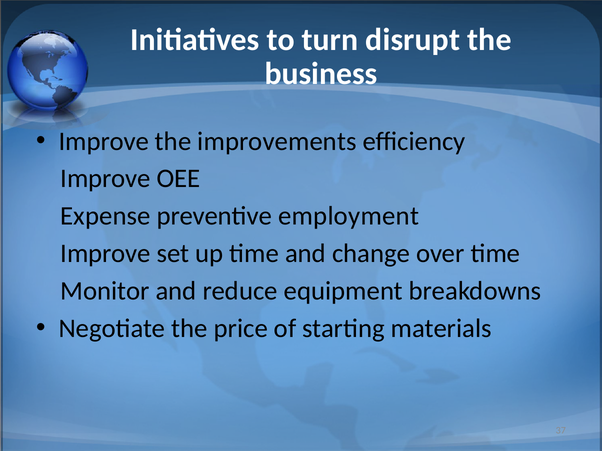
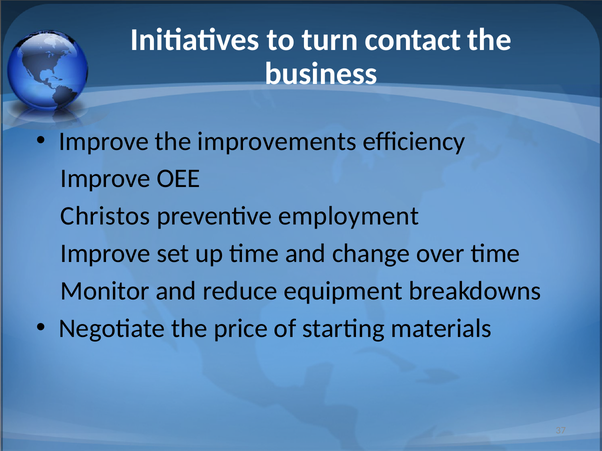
disrupt: disrupt -> contact
Expense: Expense -> Christos
